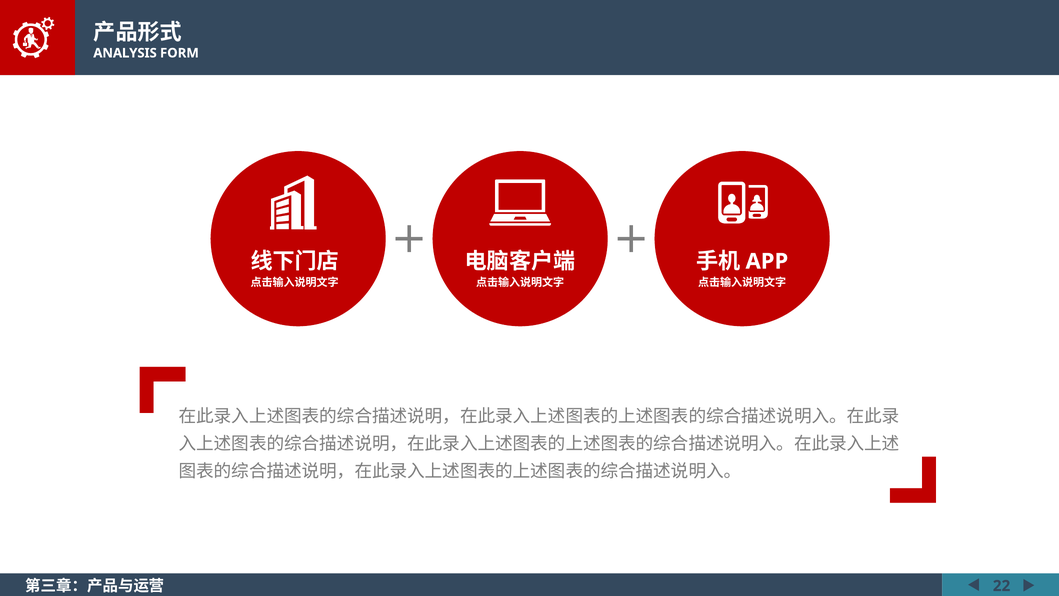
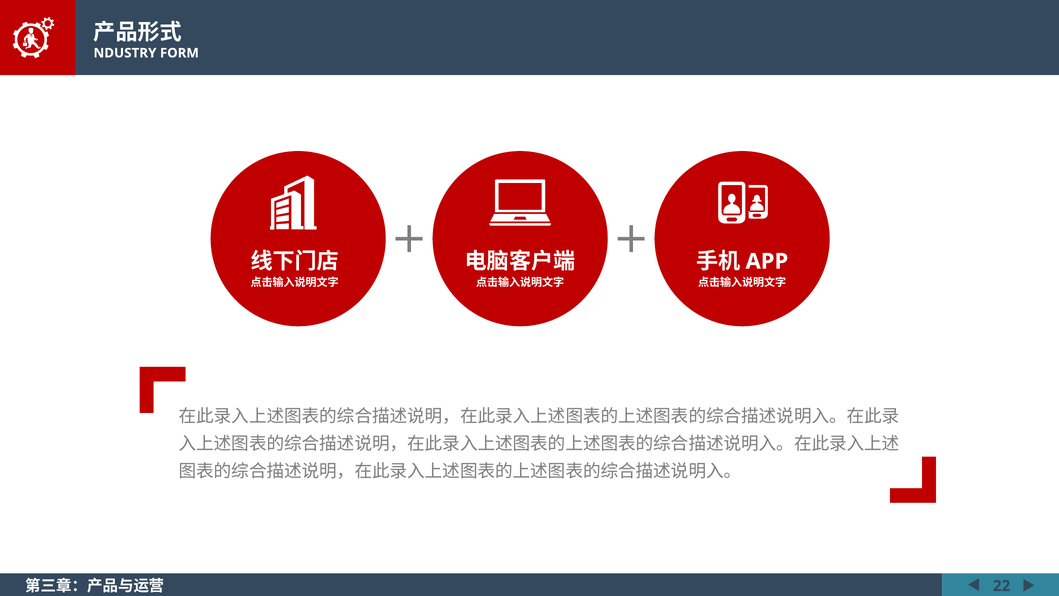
ANALYSIS: ANALYSIS -> NDUSTRY
